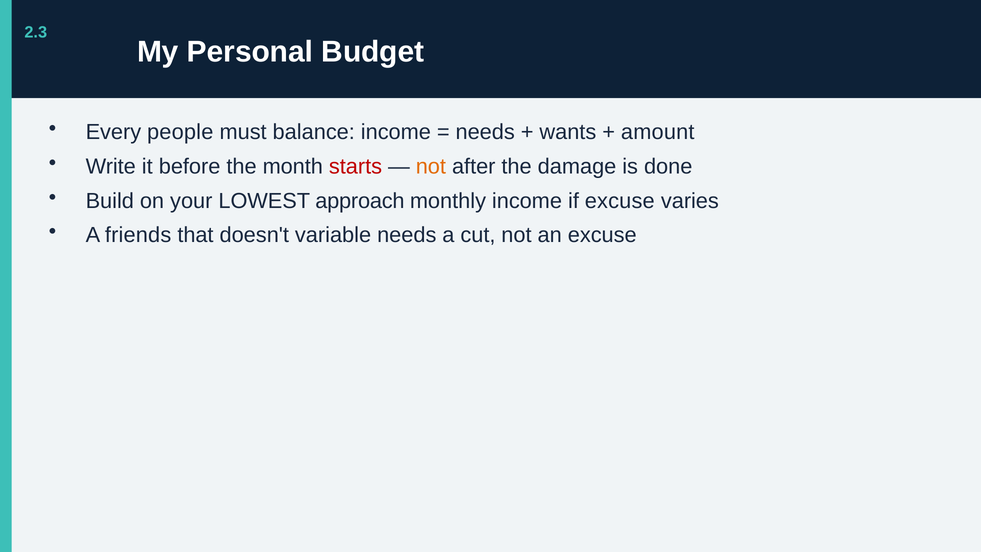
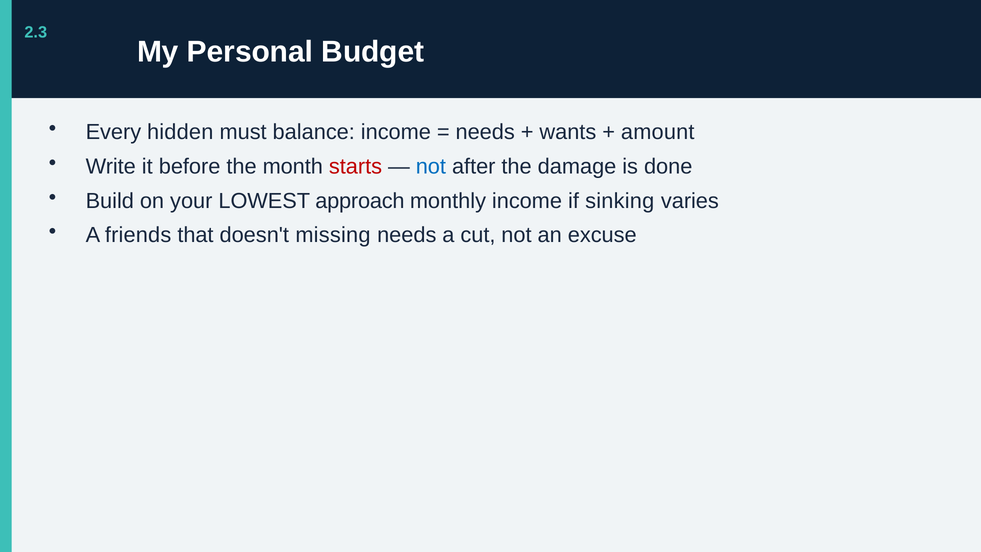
people: people -> hidden
not at (431, 167) colour: orange -> blue
if excuse: excuse -> sinking
variable: variable -> missing
